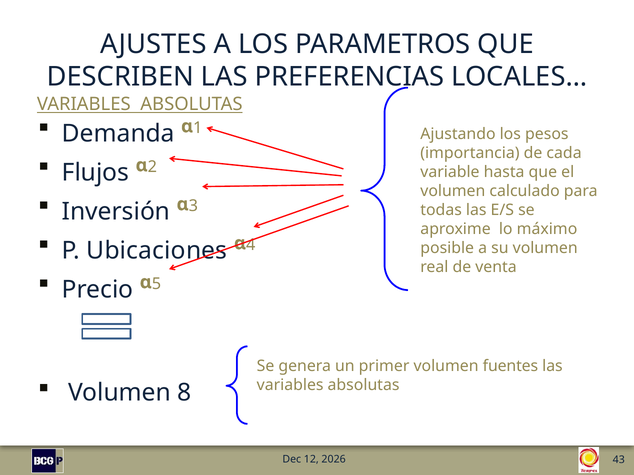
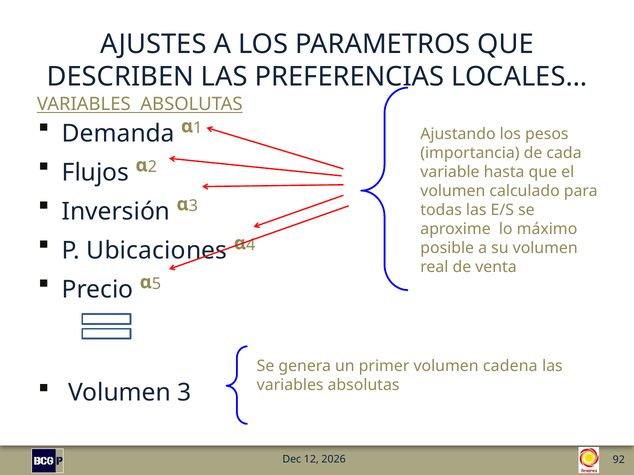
fuentes: fuentes -> cadena
8: 8 -> 3
43: 43 -> 92
